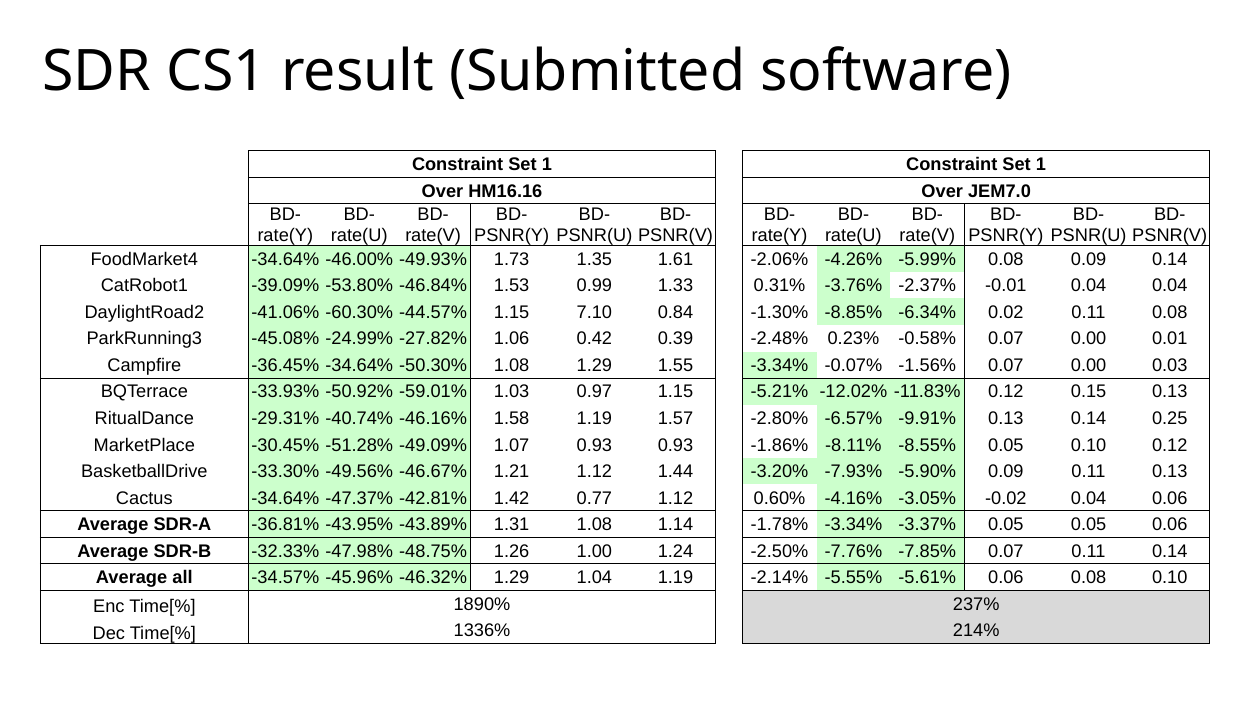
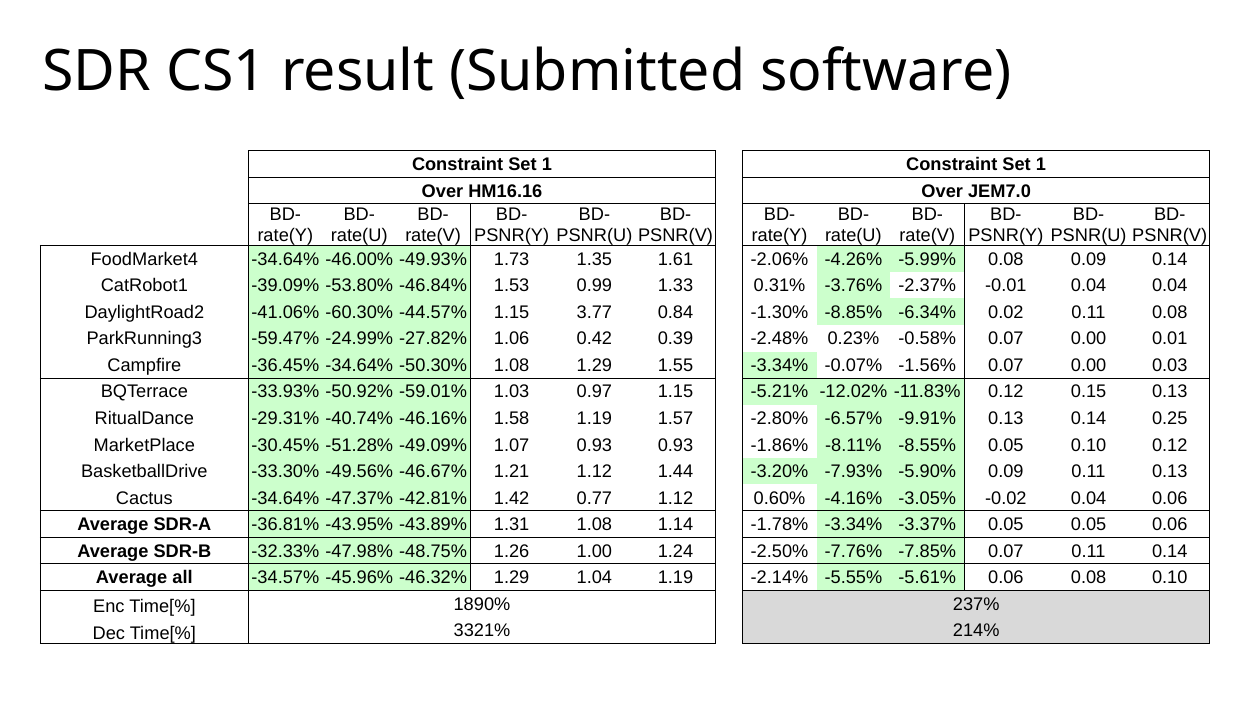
7.10: 7.10 -> 3.77
-45.08%: -45.08% -> -59.47%
1336%: 1336% -> 3321%
